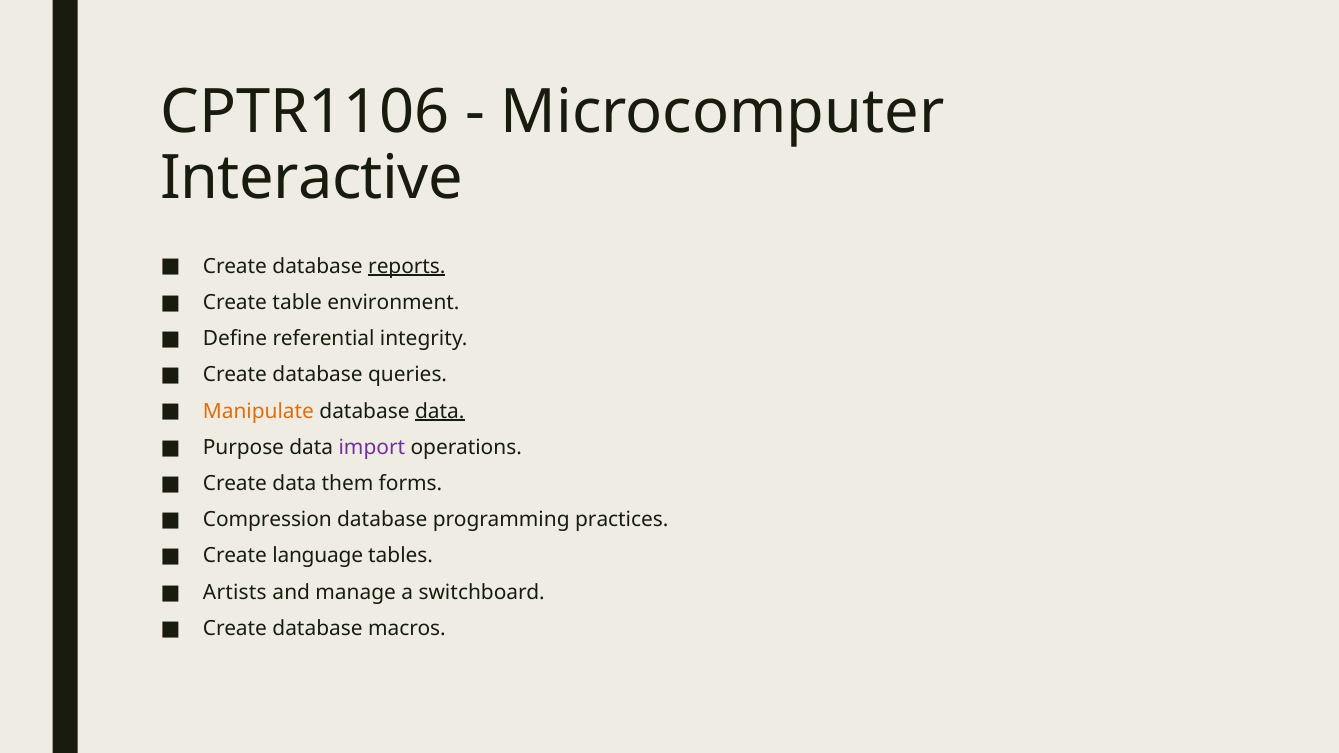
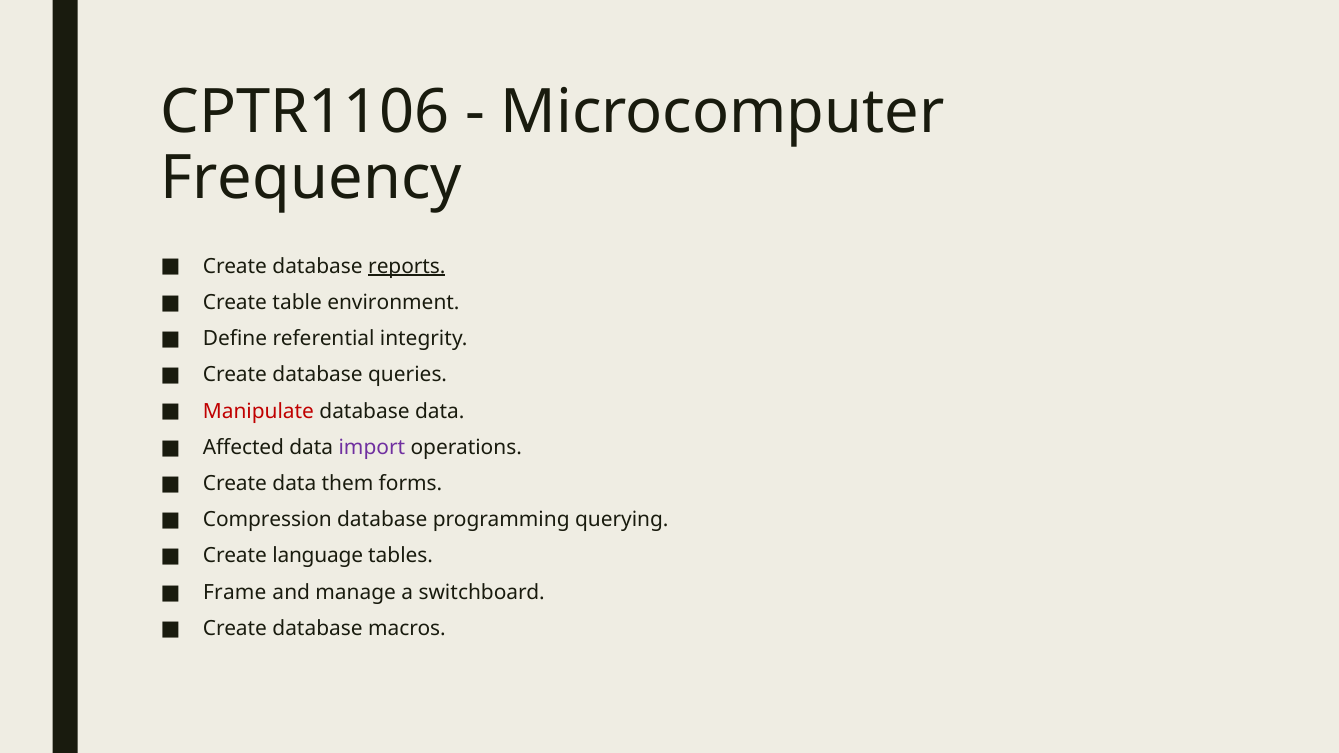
Interactive: Interactive -> Frequency
Manipulate colour: orange -> red
data at (440, 411) underline: present -> none
Purpose: Purpose -> Affected
practices: practices -> querying
Artists: Artists -> Frame
